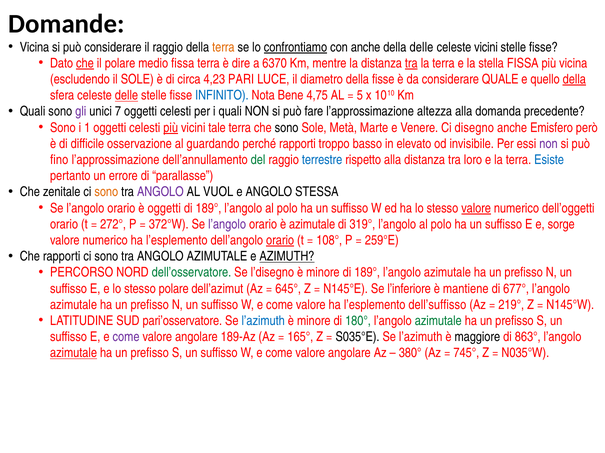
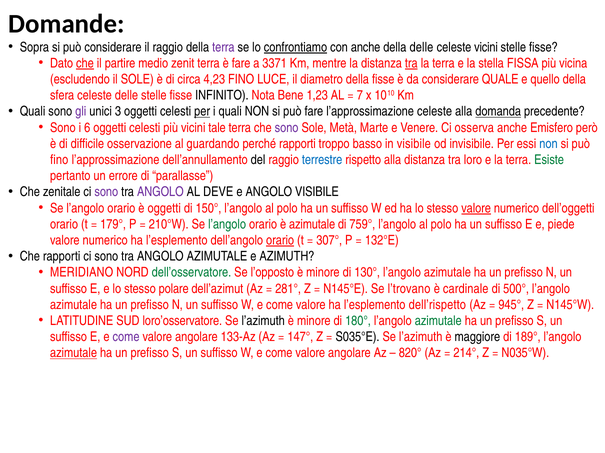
Vicina at (34, 47): Vicina -> Sopra
terra at (223, 47) colour: orange -> purple
il polare: polare -> partire
medio fissa: fissa -> zenit
è dire: dire -> fare
6370: 6370 -> 3371
4,23 PARI: PARI -> FINO
della at (574, 79) underline: present -> none
delle at (126, 96) underline: present -> none
INFINITO colour: blue -> black
4,75: 4,75 -> 1,23
5: 5 -> 7
7: 7 -> 3
per at (202, 112) underline: none -> present
l’approssimazione altezza: altezza -> celeste
domanda underline: none -> present
1: 1 -> 6
più at (171, 128) underline: present -> none
sono at (287, 128) colour: black -> purple
disegno: disegno -> osserva
in elevato: elevato -> visibile
non at (548, 144) colour: purple -> blue
del colour: green -> black
Esiste colour: blue -> green
sono at (106, 192) colour: orange -> purple
VUOL: VUOL -> DEVE
ANGOLO STESSA: STESSA -> VISIBILE
189° at (208, 208): 189° -> 150°
272°: 272° -> 179°
372°W: 372°W -> 210°W
l’angolo at (227, 225) colour: purple -> green
319°: 319° -> 759°
sorge: sorge -> piede
108°: 108° -> 307°
259°E: 259°E -> 132°E
AZIMUTH underline: present -> none
PERCORSO: PERCORSO -> MERIDIANO
l’disegno: l’disegno -> l’opposto
minore di 189°: 189° -> 130°
645°: 645° -> 281°
l’inferiore: l’inferiore -> l’trovano
mantiene: mantiene -> cardinale
677°: 677° -> 500°
dell’suffisso: dell’suffisso -> dell’rispetto
219°: 219° -> 945°
pari’osservatore: pari’osservatore -> loro’osservatore
l’azimuth at (263, 321) colour: blue -> black
189-Az: 189-Az -> 133-Az
165°: 165° -> 147°
863°: 863° -> 189°
380°: 380° -> 820°
745°: 745° -> 214°
